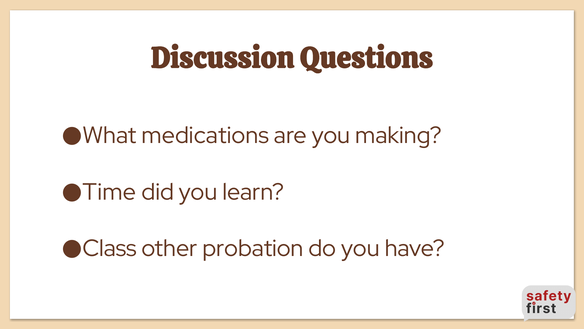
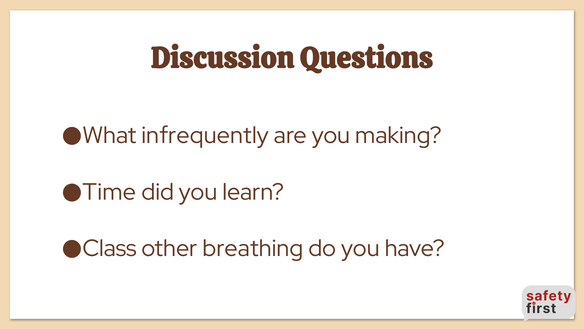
medications: medications -> infrequently
probation: probation -> breathing
